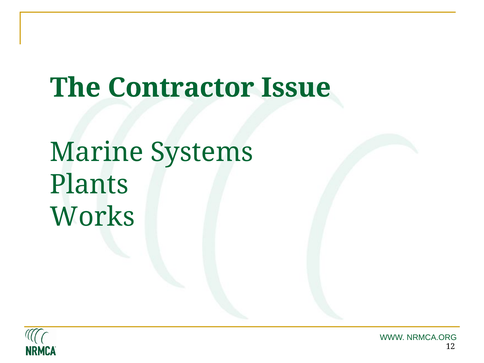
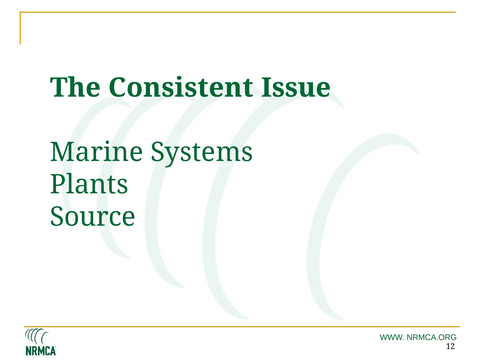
Contractor: Contractor -> Consistent
Works: Works -> Source
